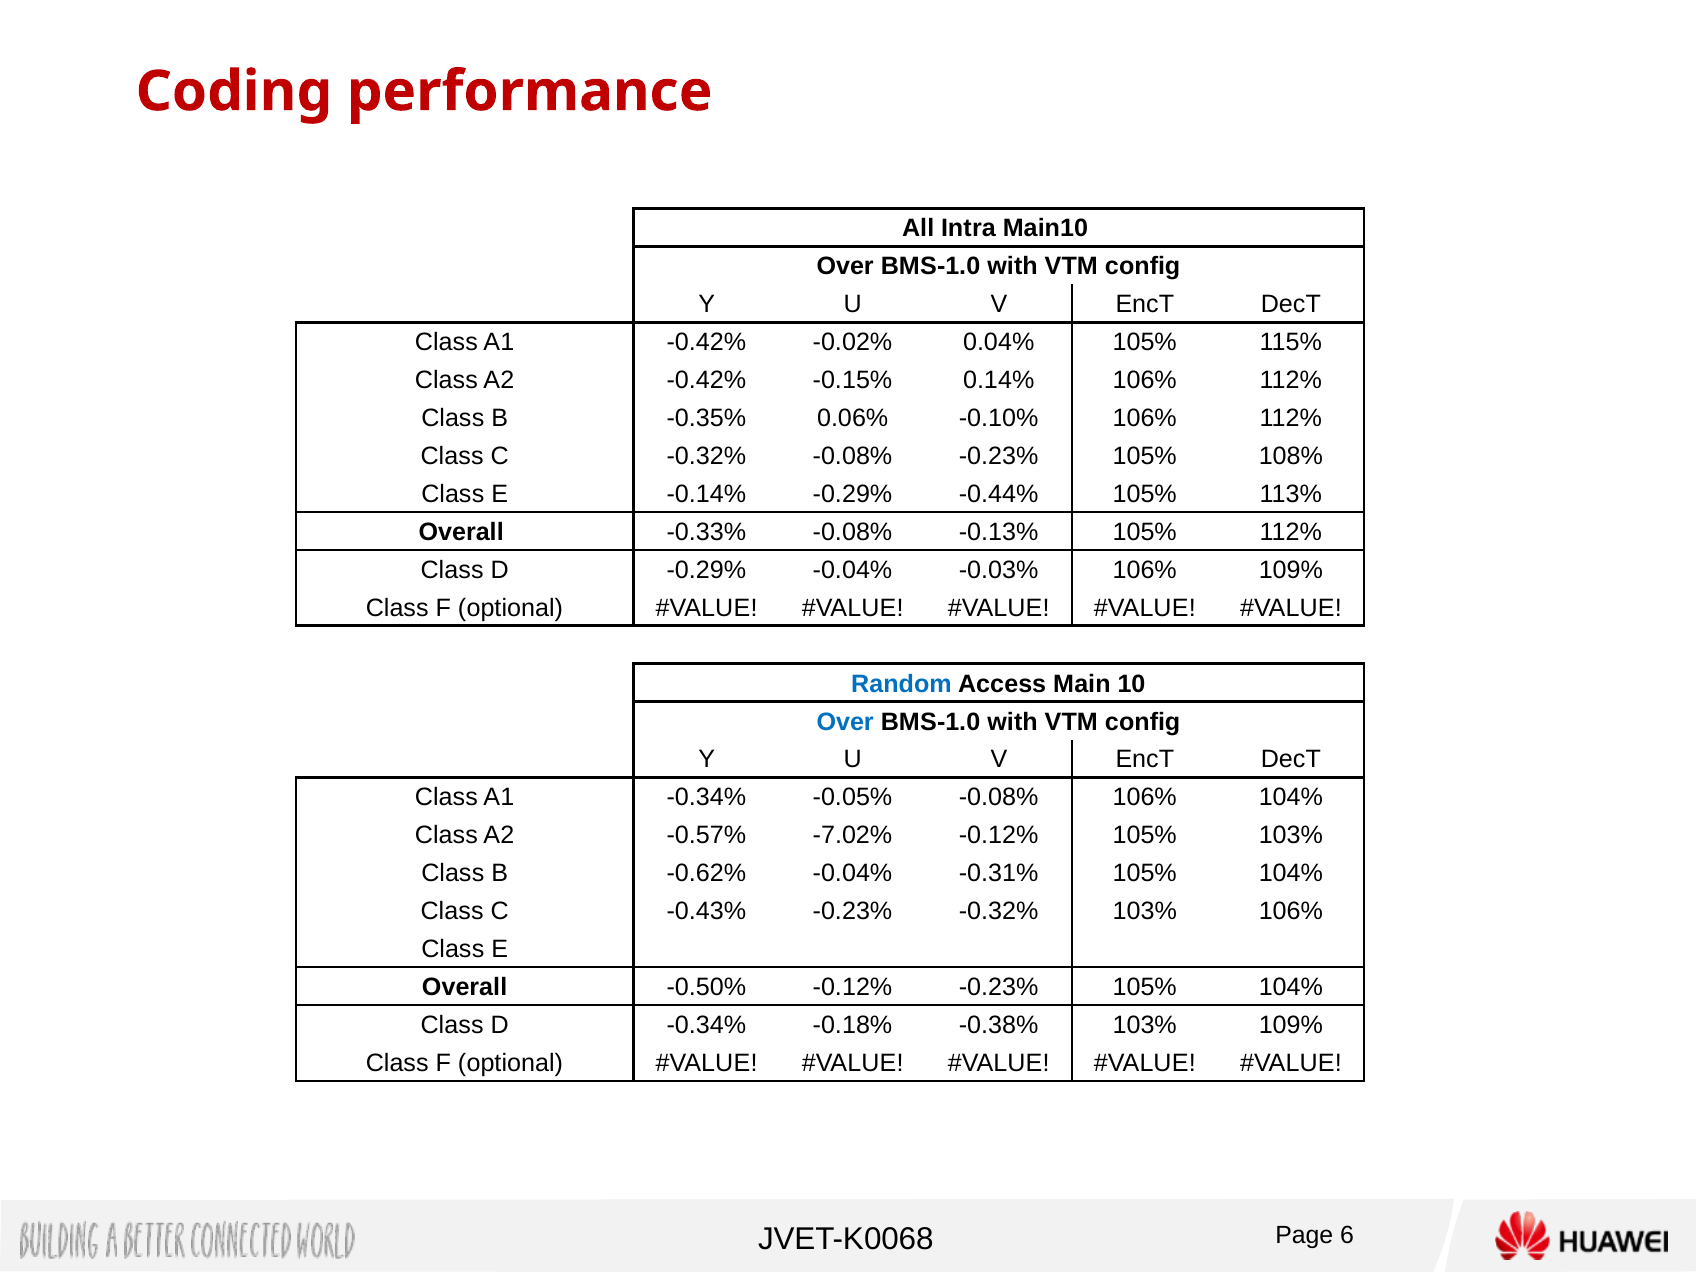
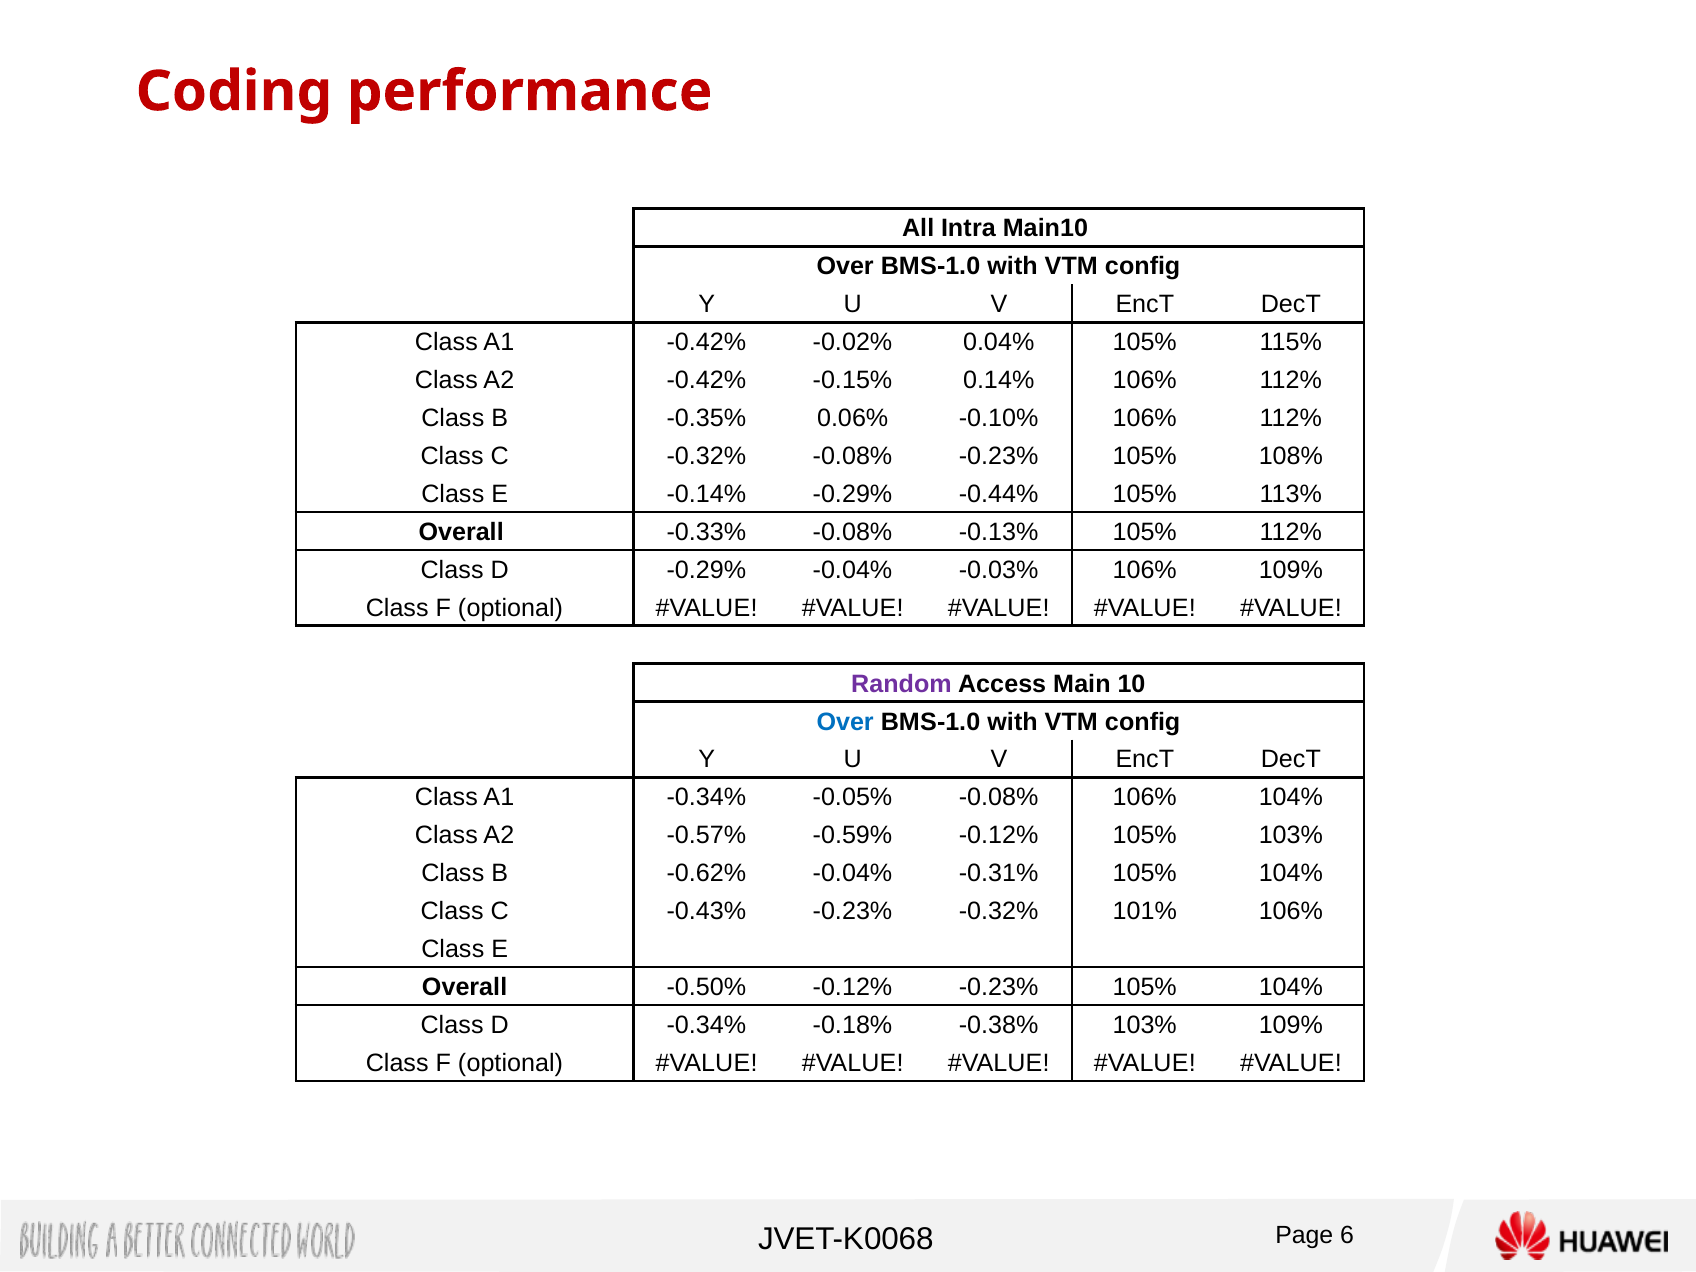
Random colour: blue -> purple
-7.02%: -7.02% -> -0.59%
-0.32% 103%: 103% -> 101%
